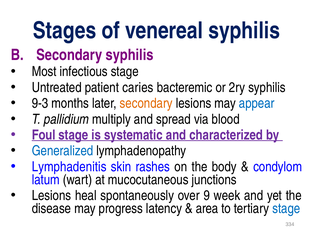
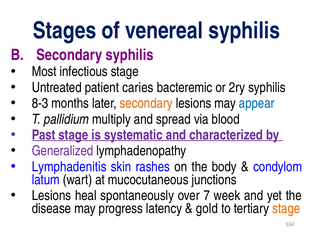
9-3: 9-3 -> 8-3
Foul: Foul -> Past
Generalized colour: blue -> purple
9: 9 -> 7
area: area -> gold
stage at (286, 208) colour: blue -> orange
